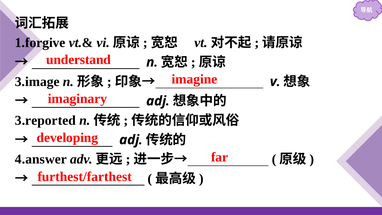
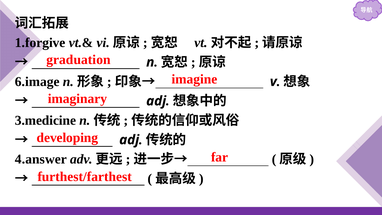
understand: understand -> graduation
3.image: 3.image -> 6.image
3.reported: 3.reported -> 3.medicine
